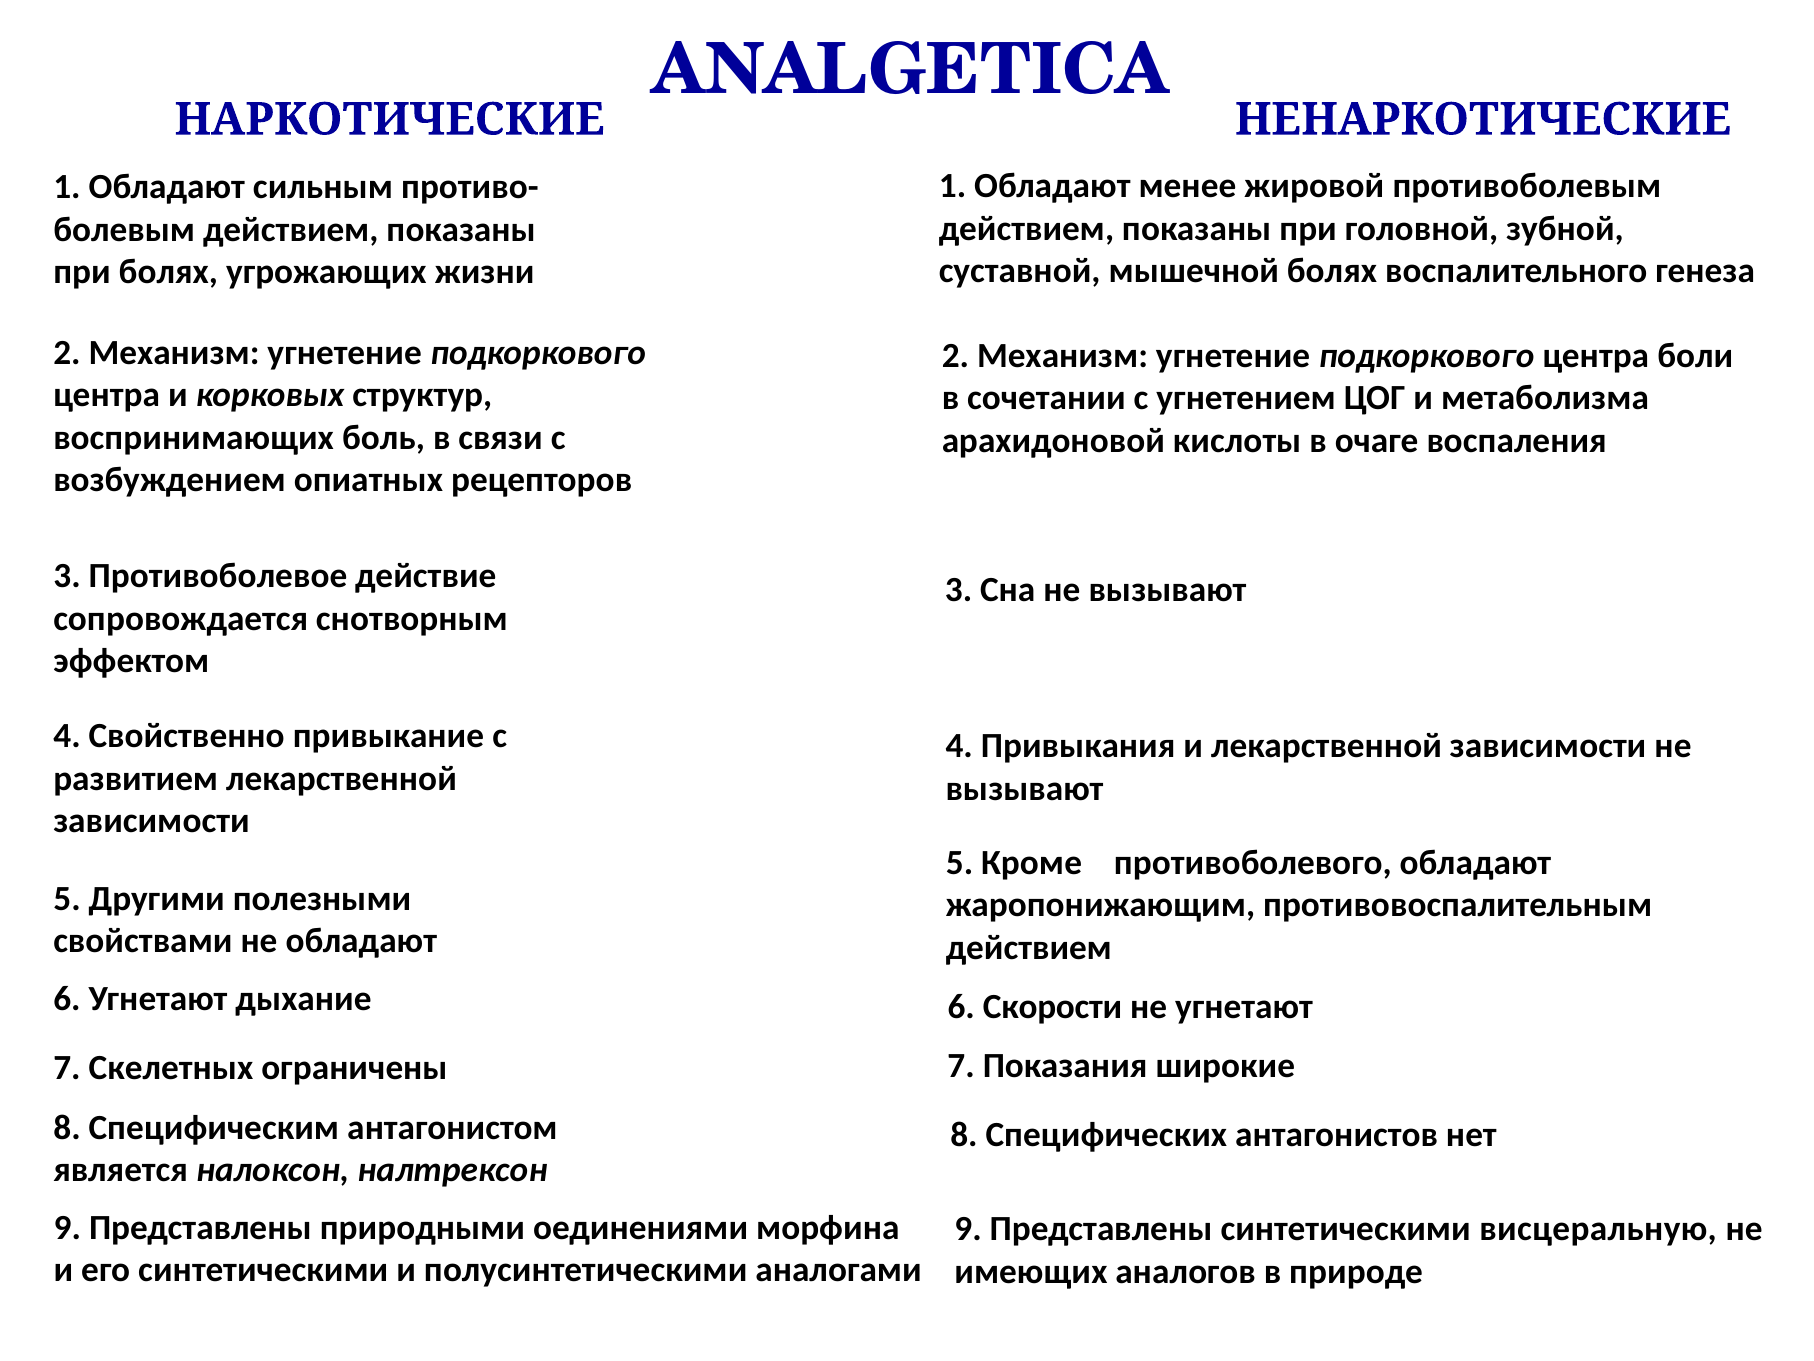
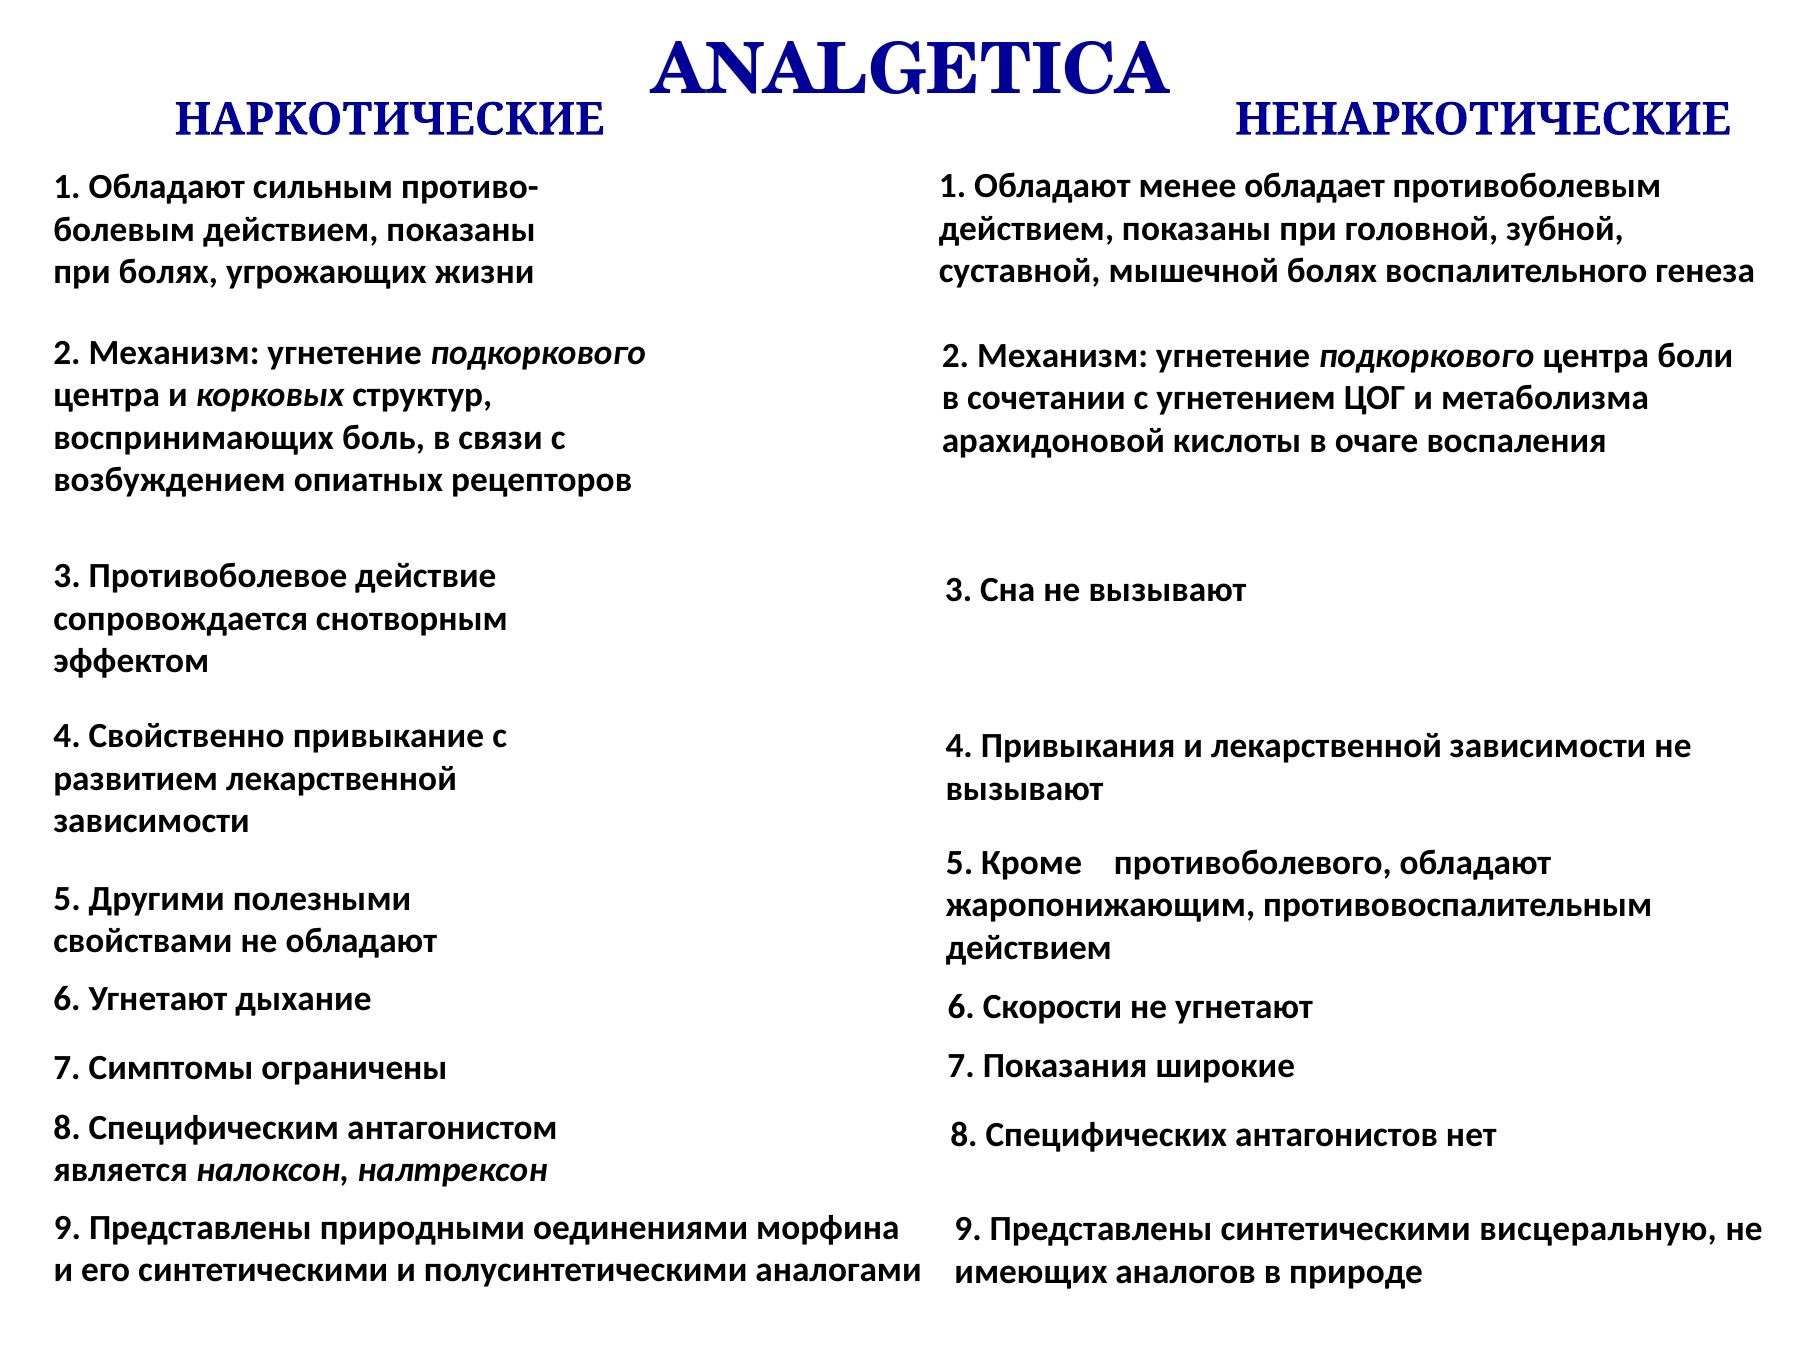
жировой: жировой -> обладает
Скелетных: Скелетных -> Симптомы
